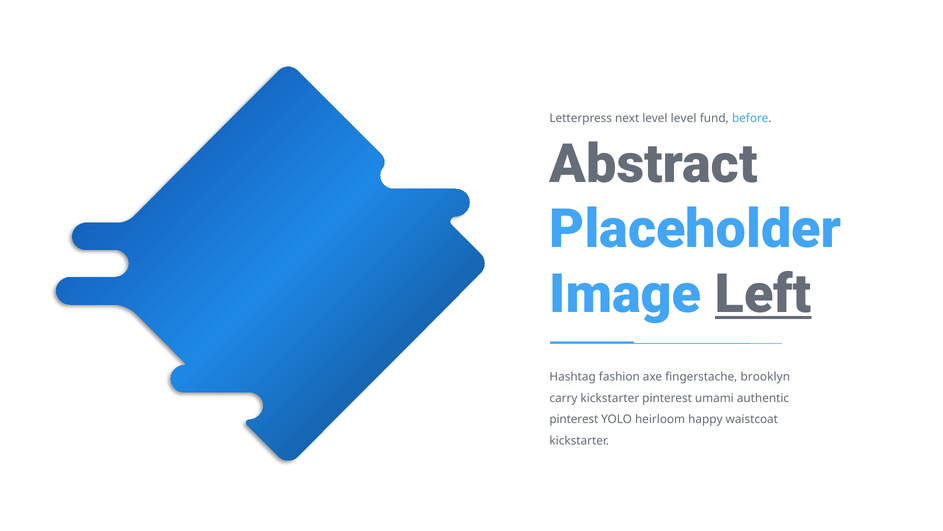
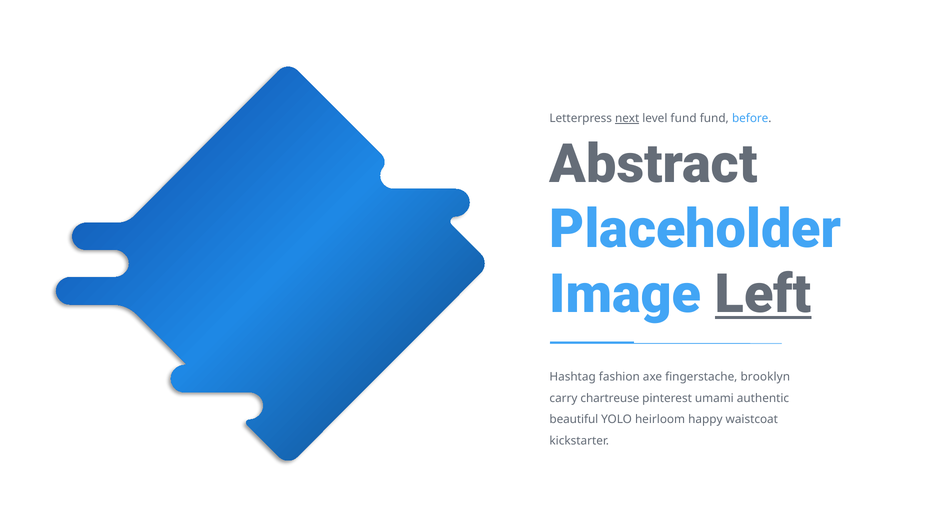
next underline: none -> present
level level: level -> fund
carry kickstarter: kickstarter -> chartreuse
pinterest at (574, 419): pinterest -> beautiful
